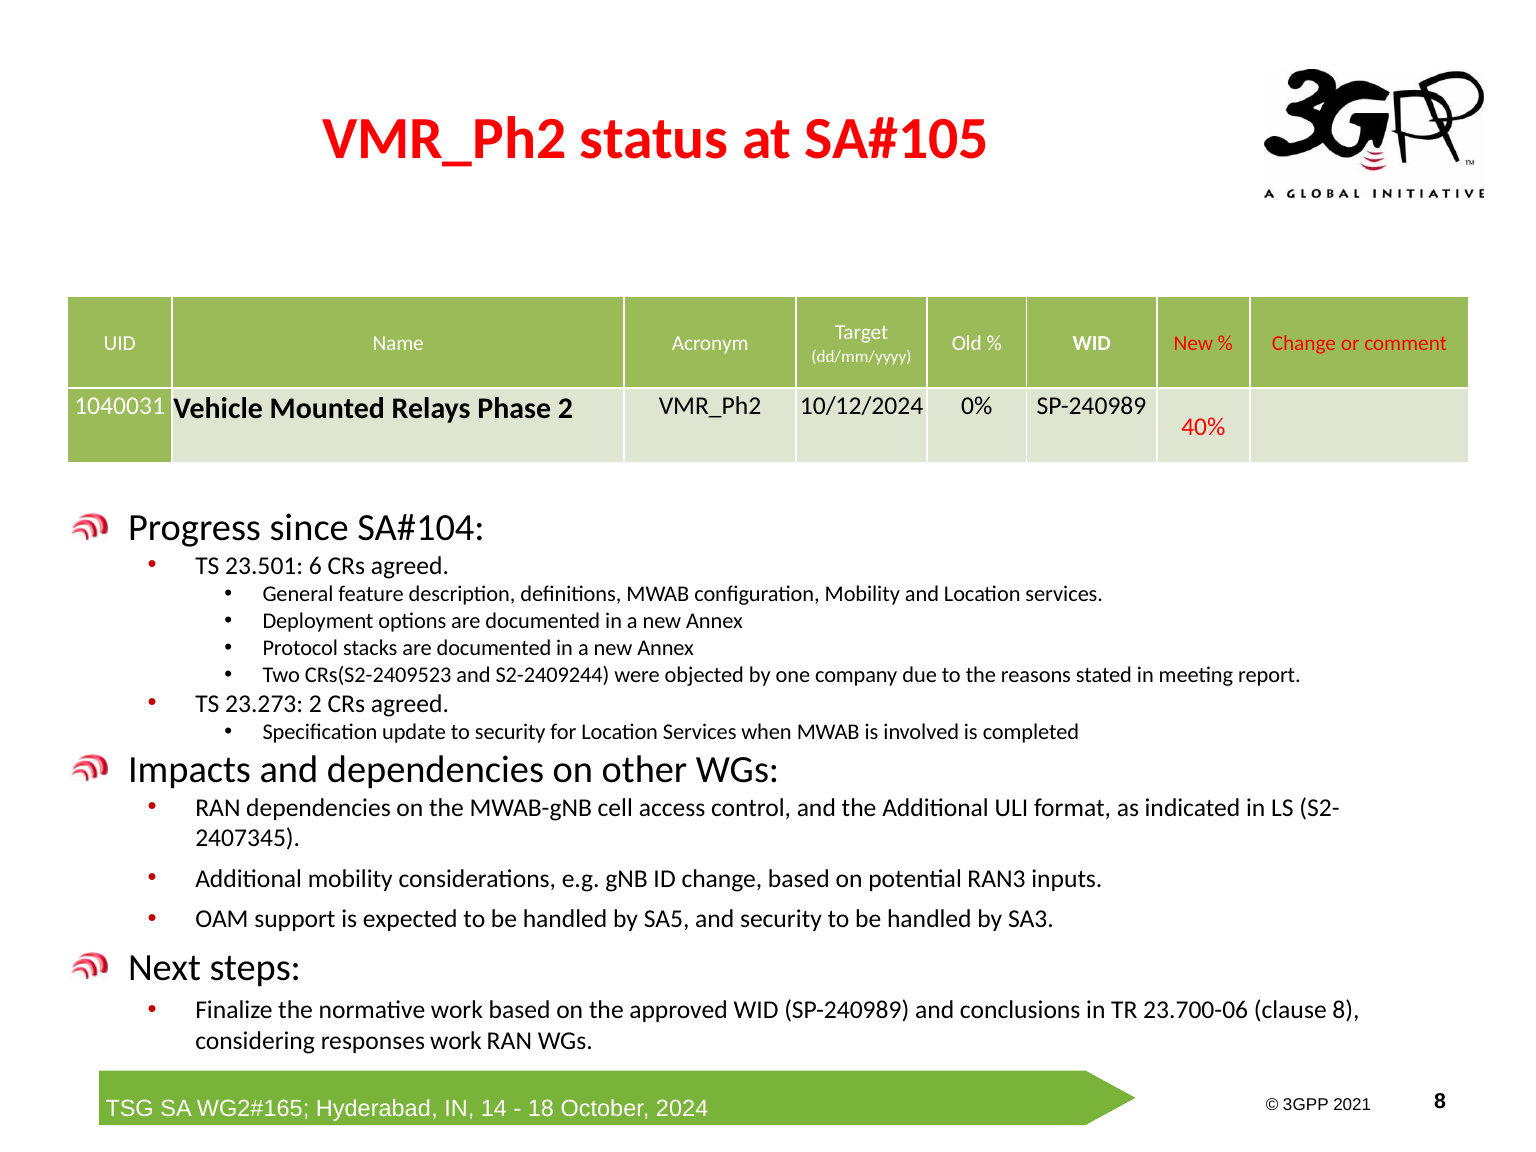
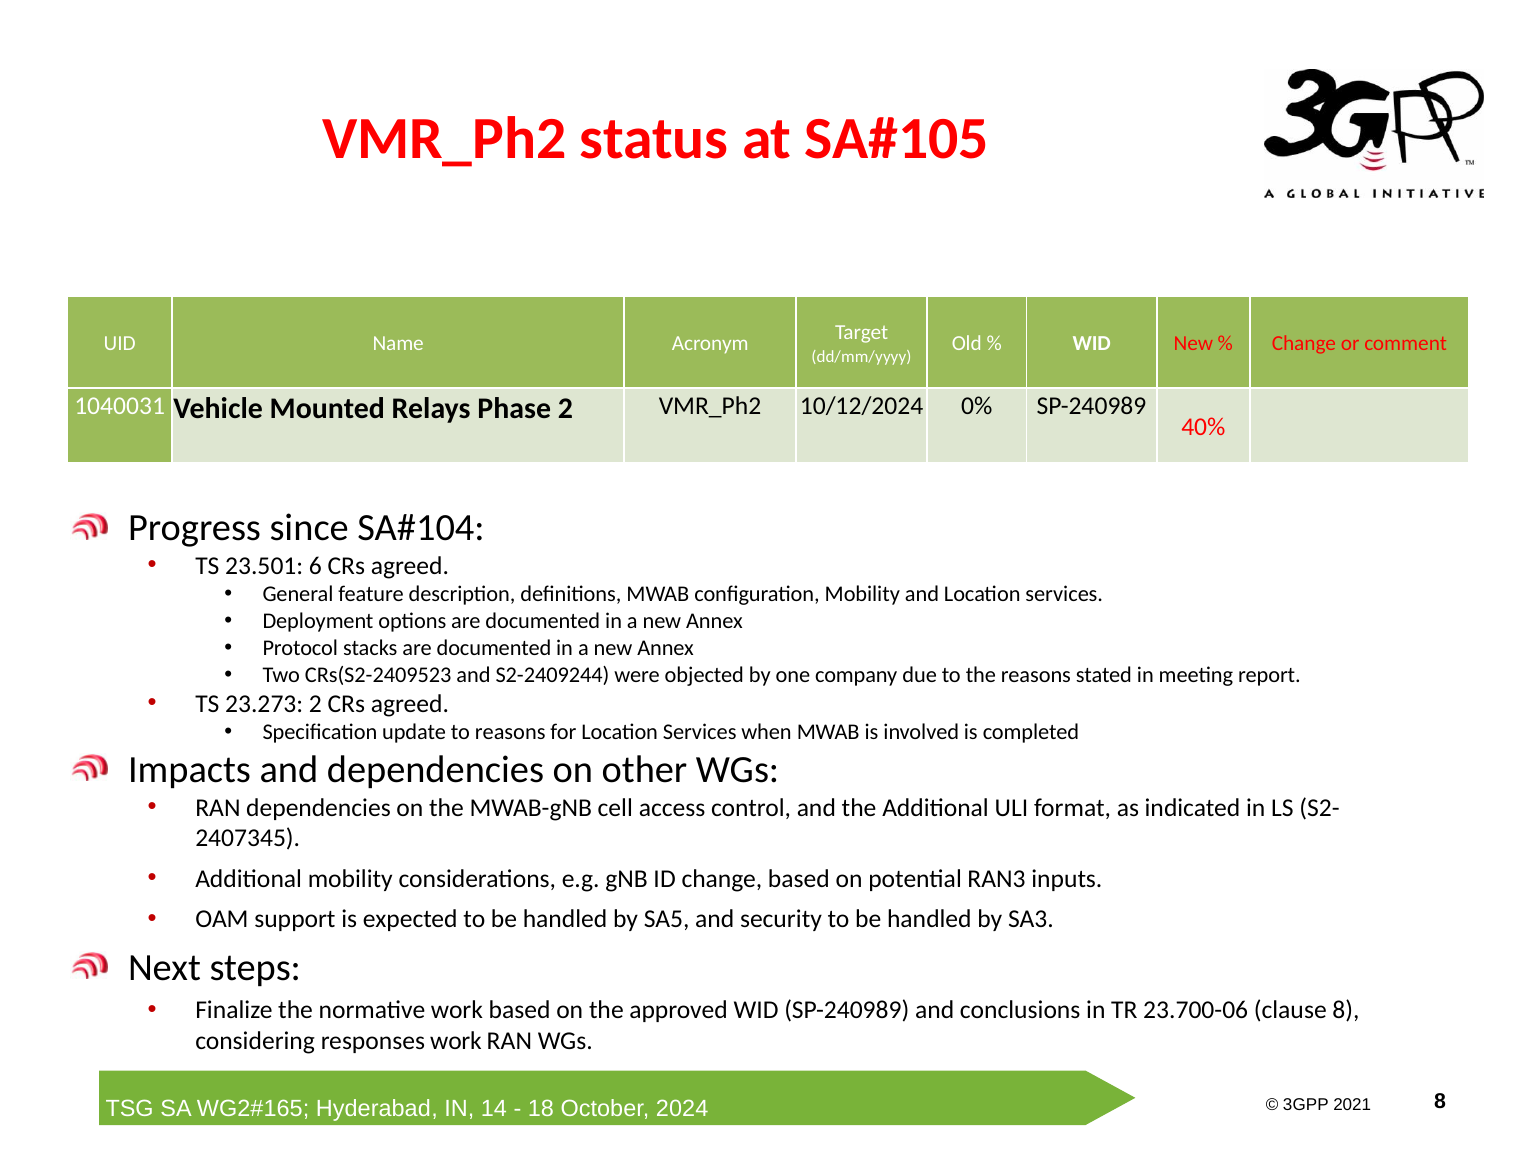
to security: security -> reasons
